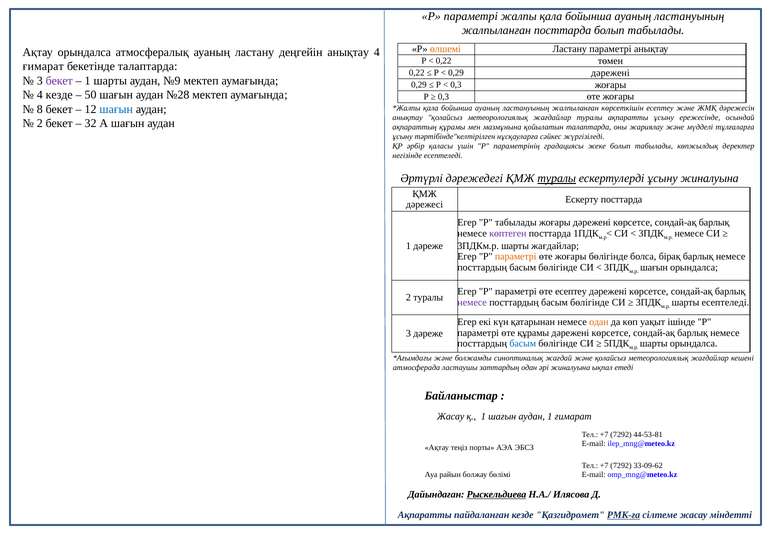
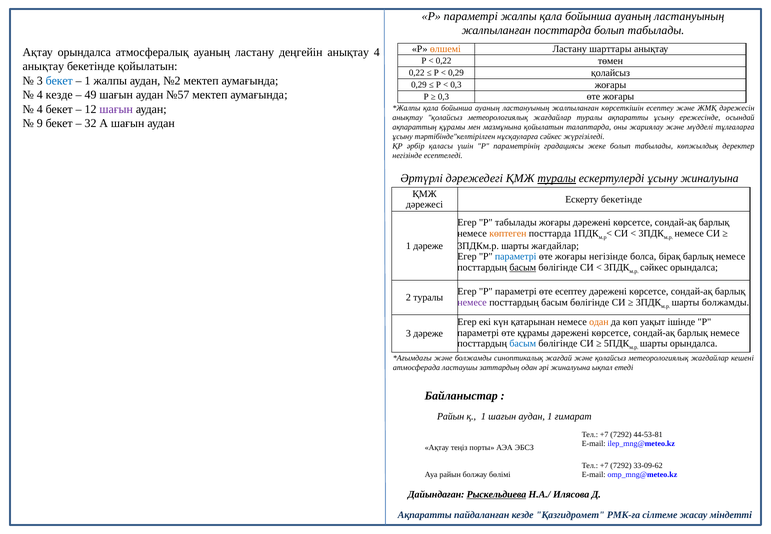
Ластану параметрі: параметрі -> шарттары
ғимарат at (43, 66): ғимарат -> анықтау
бекетінде талаптарда: талаптарда -> қойылатын
0,29 дәрежені: дәрежені -> қолайсыз
бекет at (59, 81) colour: purple -> blue
1 шарты: шарты -> жалпы
№9: №9 -> №2
50: 50 -> 49
№28: №28 -> №57
8 at (40, 109): 8 -> 4
шағын at (116, 109) colour: blue -> purple
2 at (40, 123): 2 -> 9
Ескерту посттарда: посттарда -> бекетінде
көптеген colour: purple -> orange
параметрі at (516, 257) colour: orange -> blue
жоғары бөлігінде: бөлігінде -> негізінде
басым at (523, 267) underline: none -> present
шағын at (654, 267): шағын -> сәйкес
шарты есептеледі: есептеледі -> болжамды
Жасау at (451, 416): Жасау -> Райын
РМК-ға underline: present -> none
